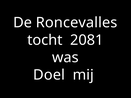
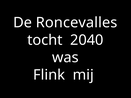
2081: 2081 -> 2040
Doel: Doel -> Flink
